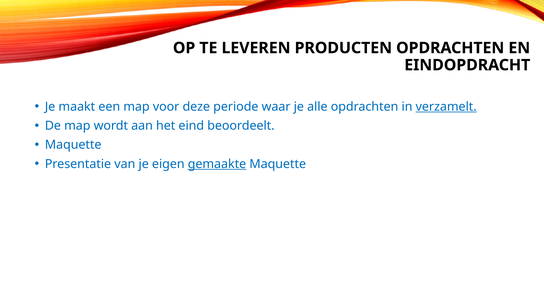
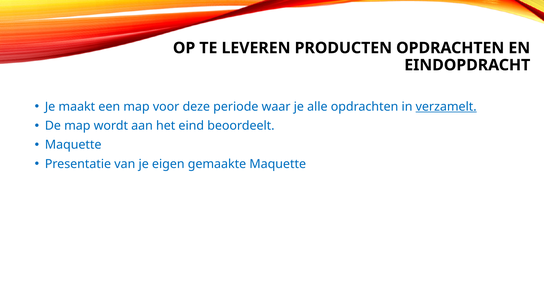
gemaakte underline: present -> none
